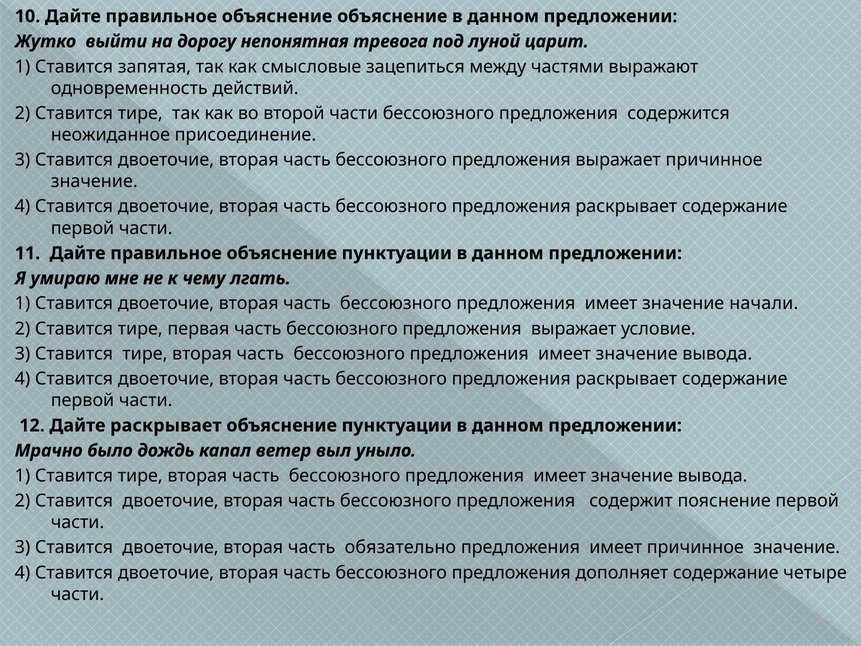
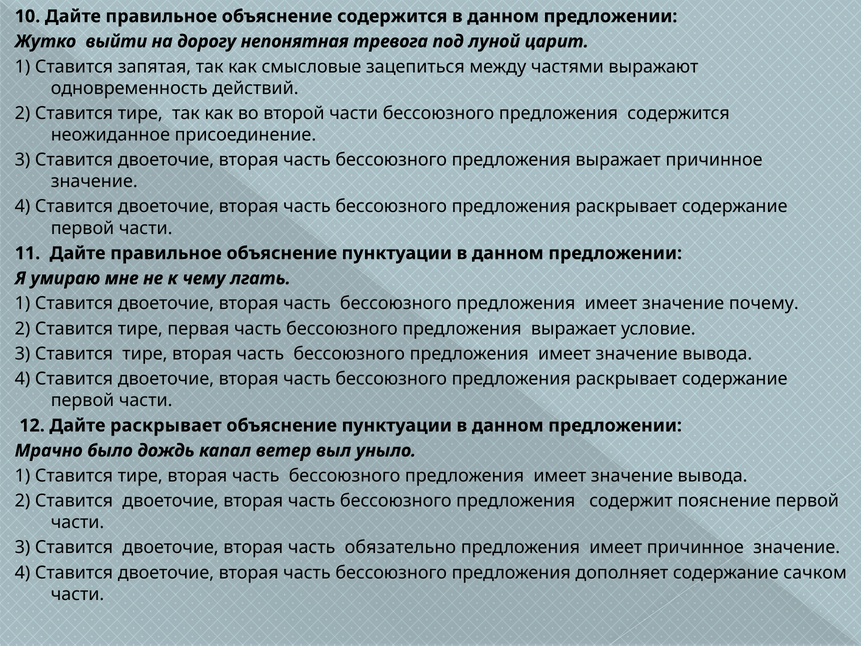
объяснение объяснение: объяснение -> содержится
начали: начали -> почему
четыре: четыре -> сачком
